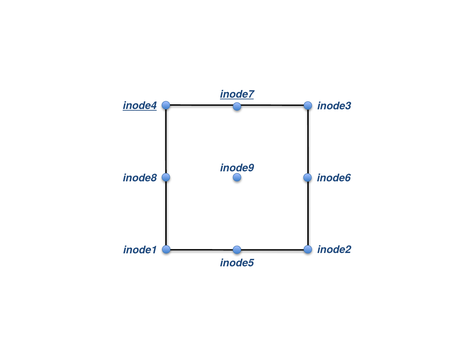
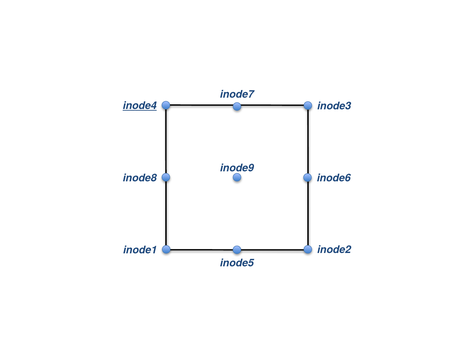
inode7 underline: present -> none
